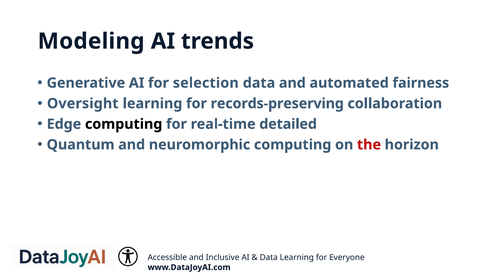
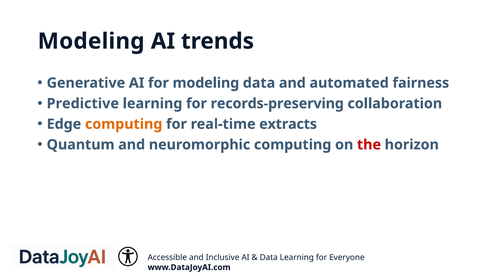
for selection: selection -> modeling
Oversight: Oversight -> Predictive
computing at (124, 124) colour: black -> orange
detailed: detailed -> extracts
